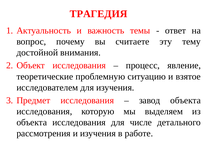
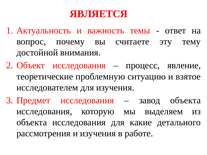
ТРАГЕДИЯ: ТРАГЕДИЯ -> ЯВЛЯЕТСЯ
числе: числе -> какие
